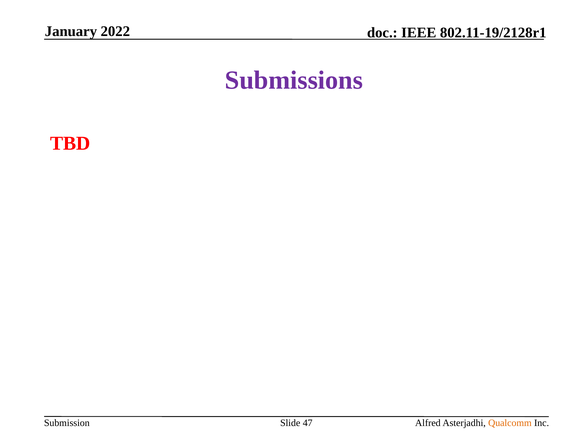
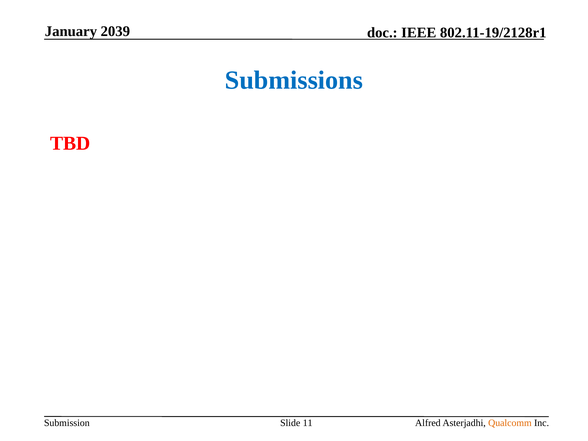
2022: 2022 -> 2039
Submissions colour: purple -> blue
47: 47 -> 11
